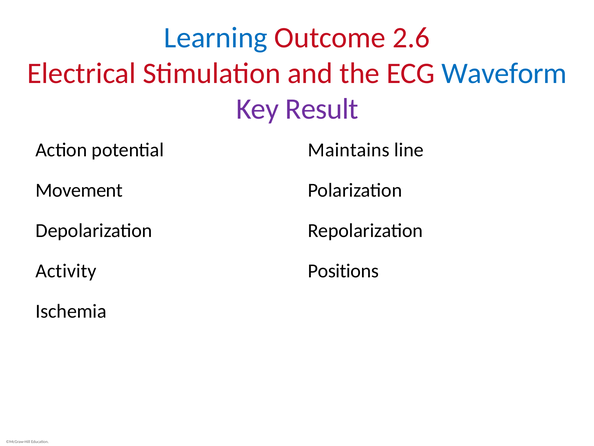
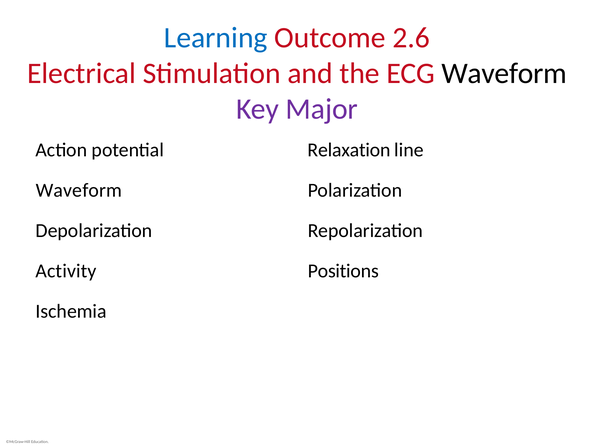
Waveform at (504, 73) colour: blue -> black
Result: Result -> Major
Maintains: Maintains -> Relaxation
Movement at (79, 190): Movement -> Waveform
